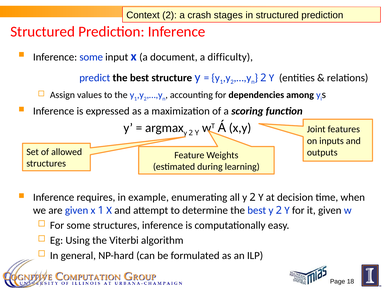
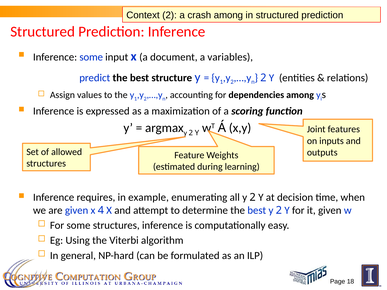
crash stages: stages -> among
difficulty: difficulty -> variables
x 1: 1 -> 4
